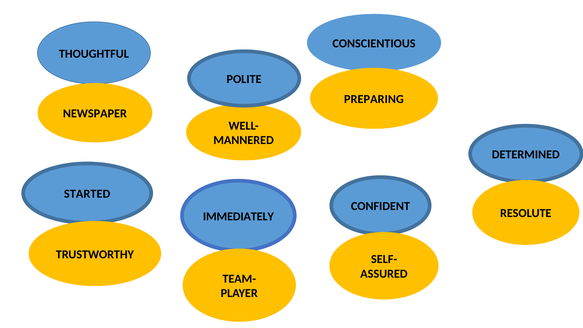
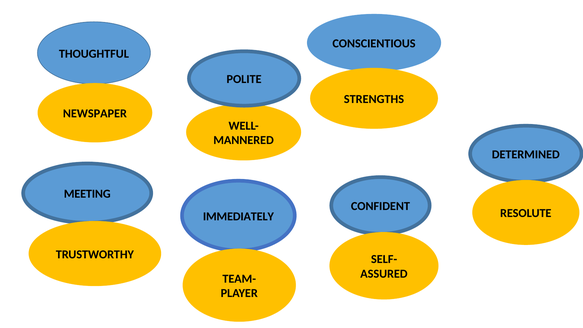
PREPARING: PREPARING -> STRENGTHS
STARTED: STARTED -> MEETING
